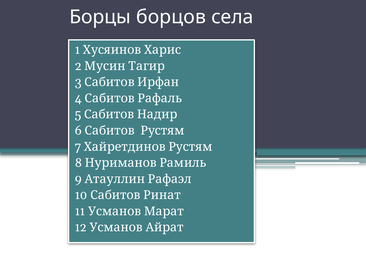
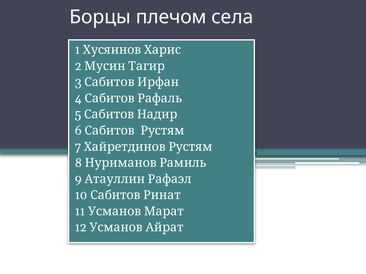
борцов: борцов -> плечом
